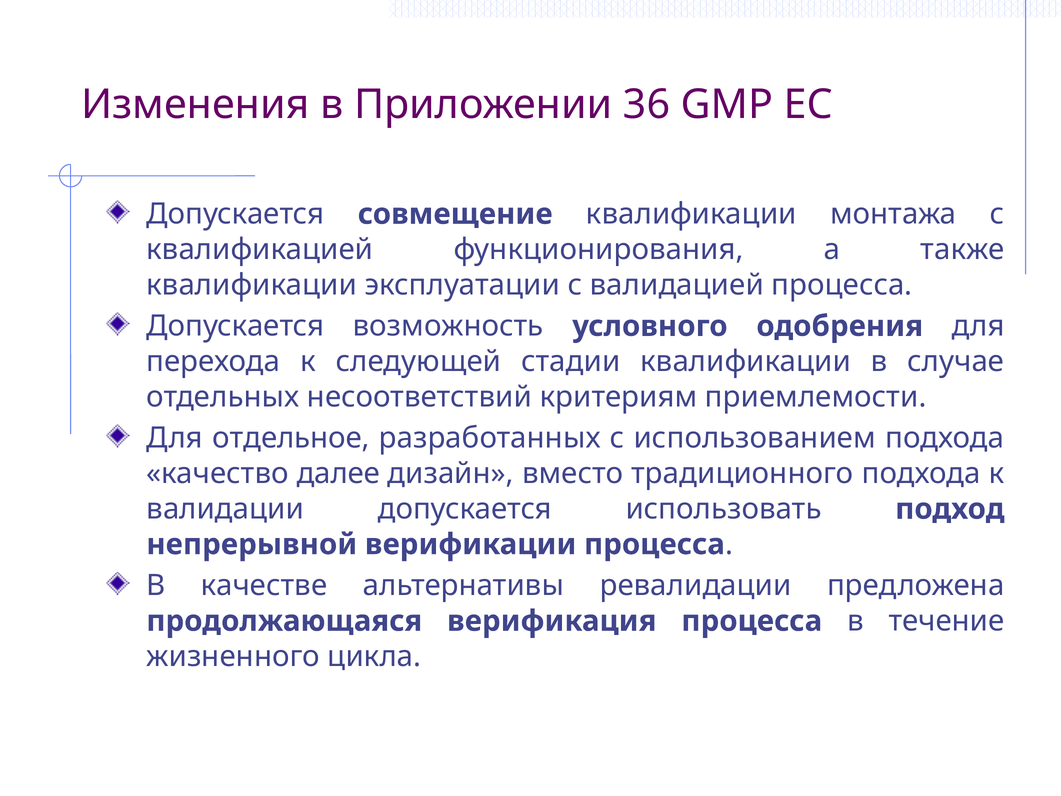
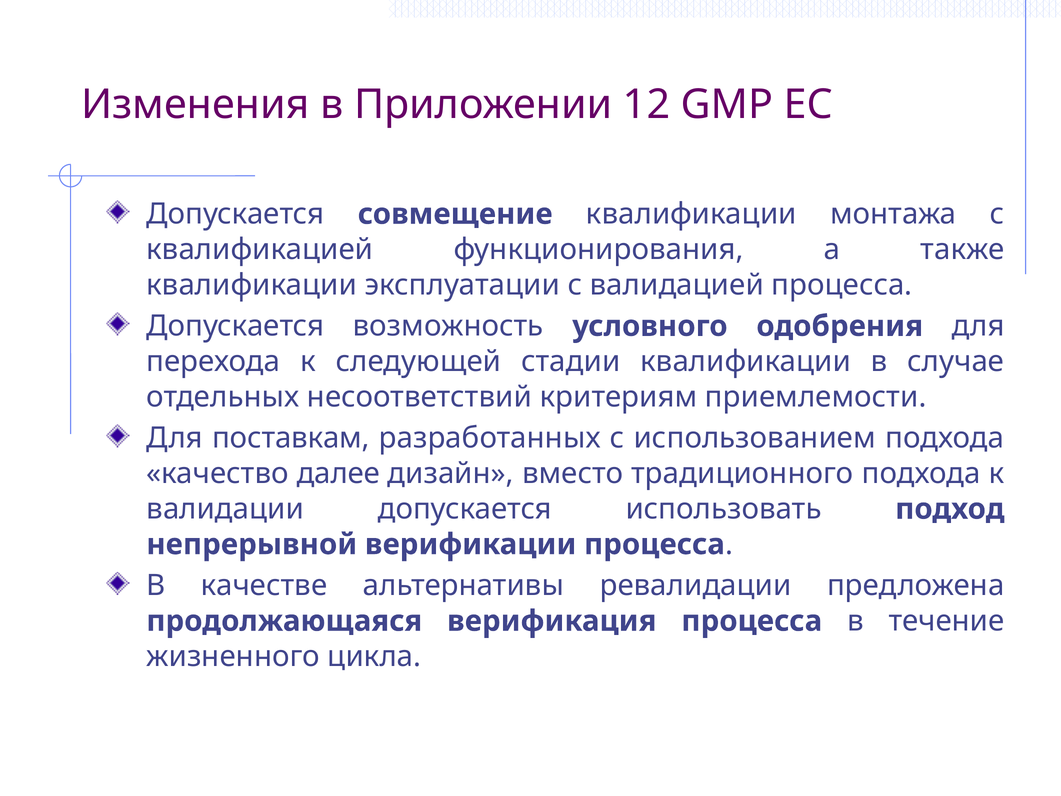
36: 36 -> 12
отдельное: отдельное -> поставкам
